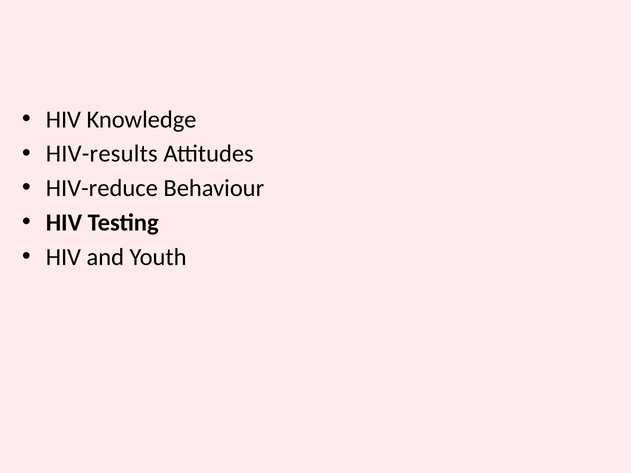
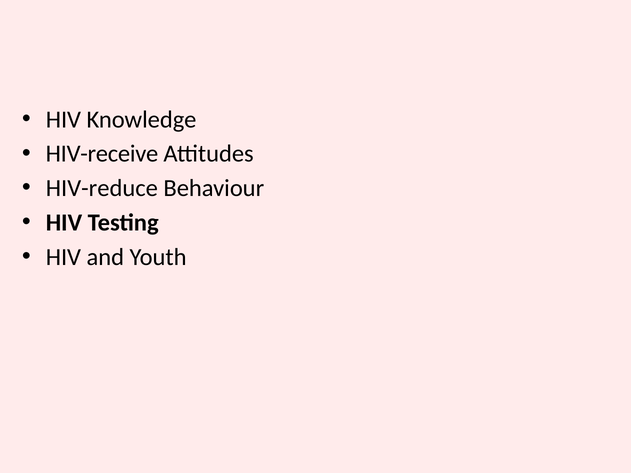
HIV-results: HIV-results -> HIV-receive
